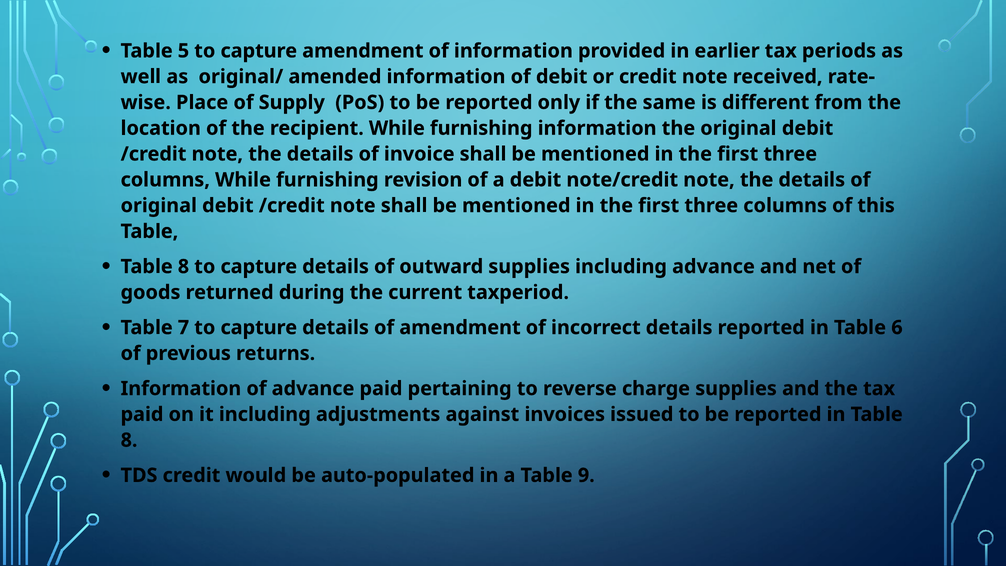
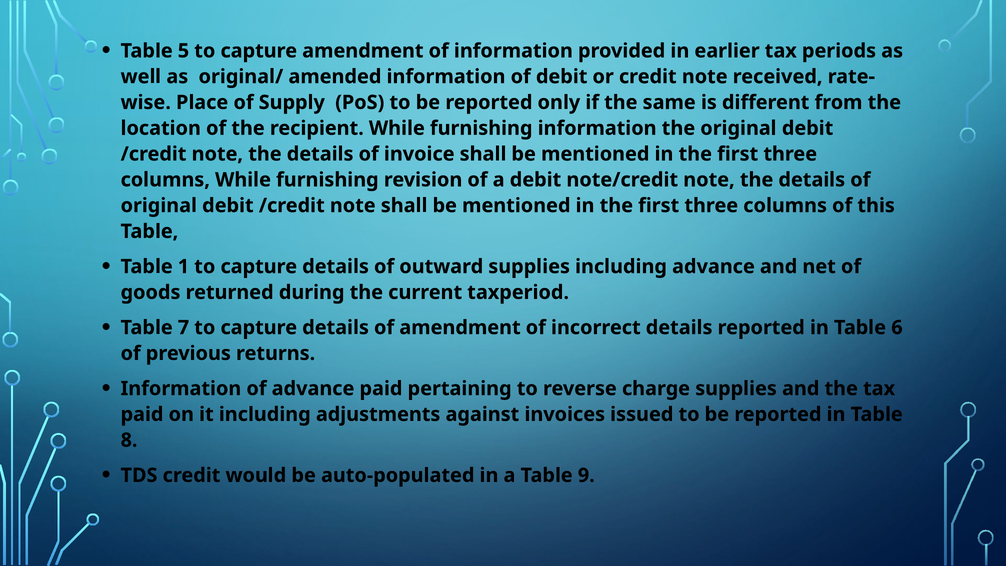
8 at (183, 267): 8 -> 1
